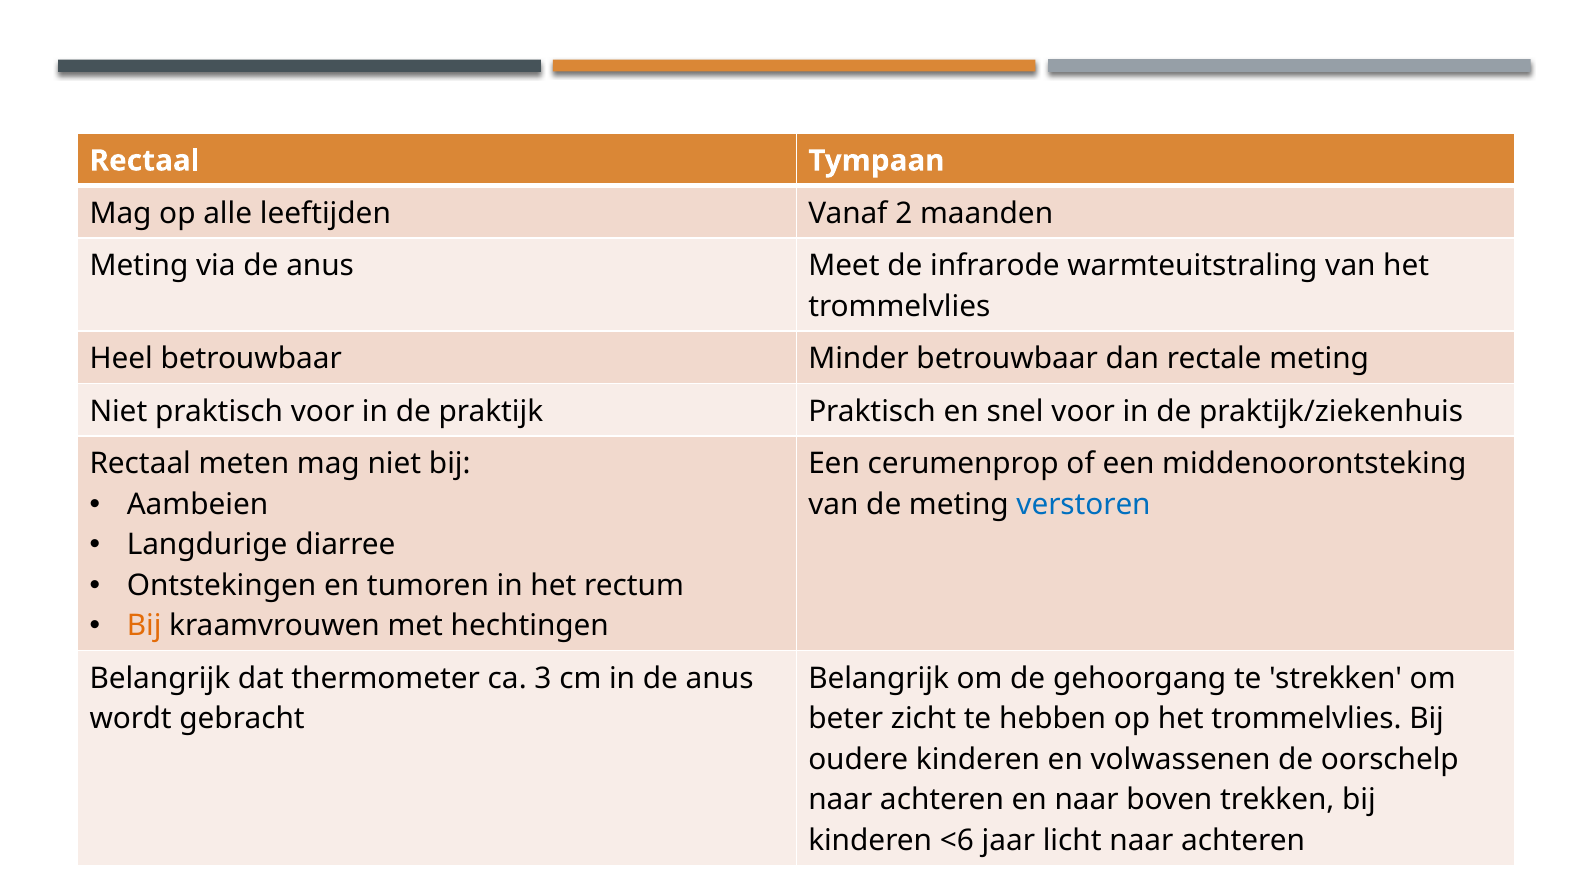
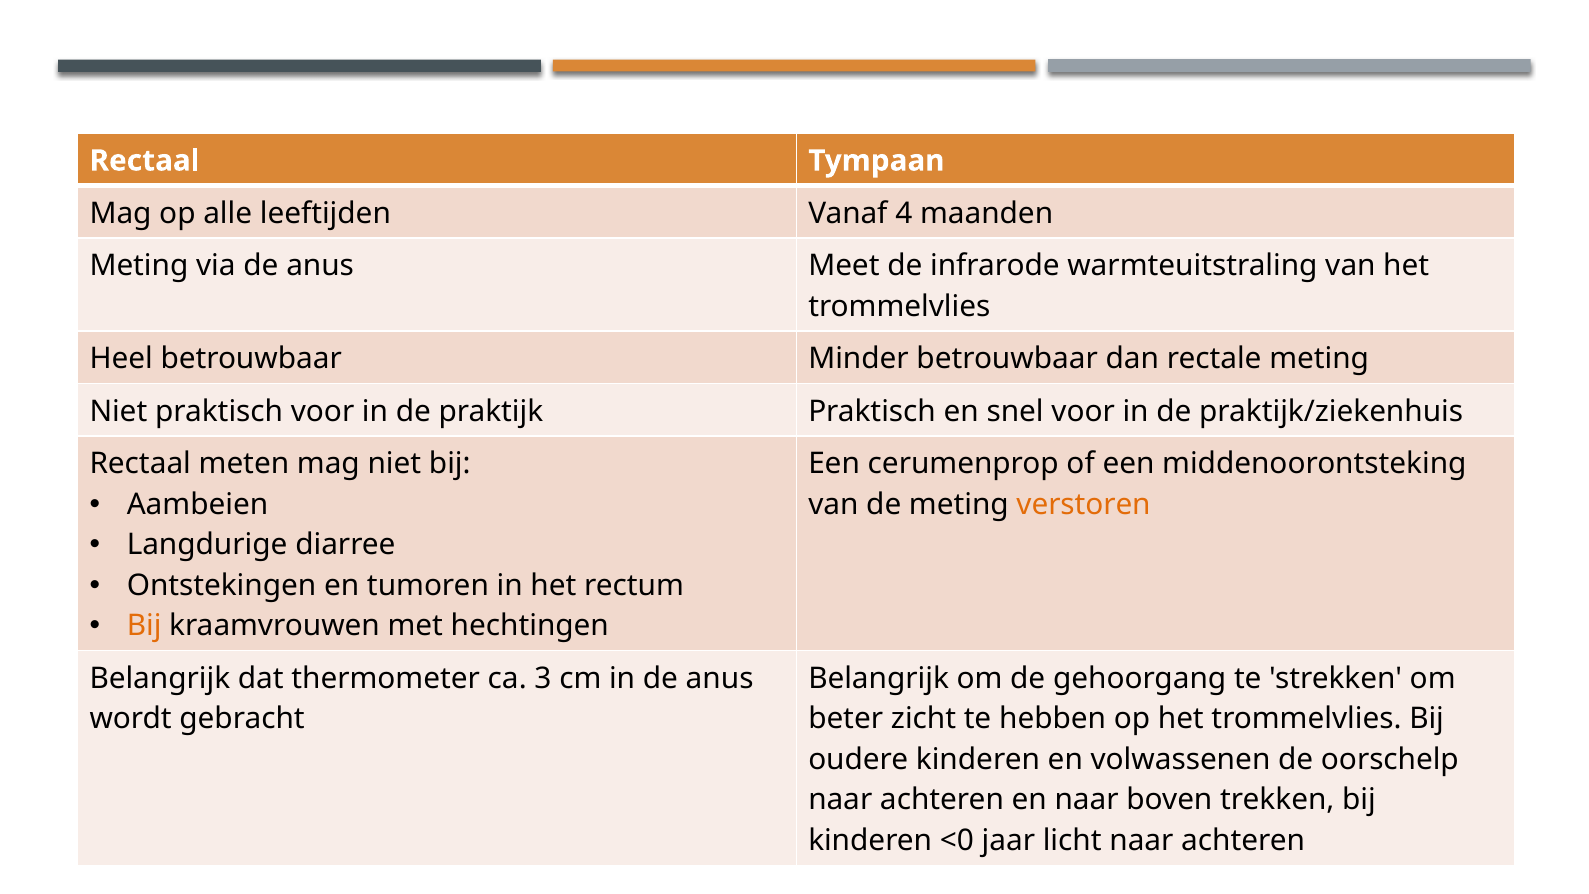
2: 2 -> 4
verstoren colour: blue -> orange
<6: <6 -> <0
